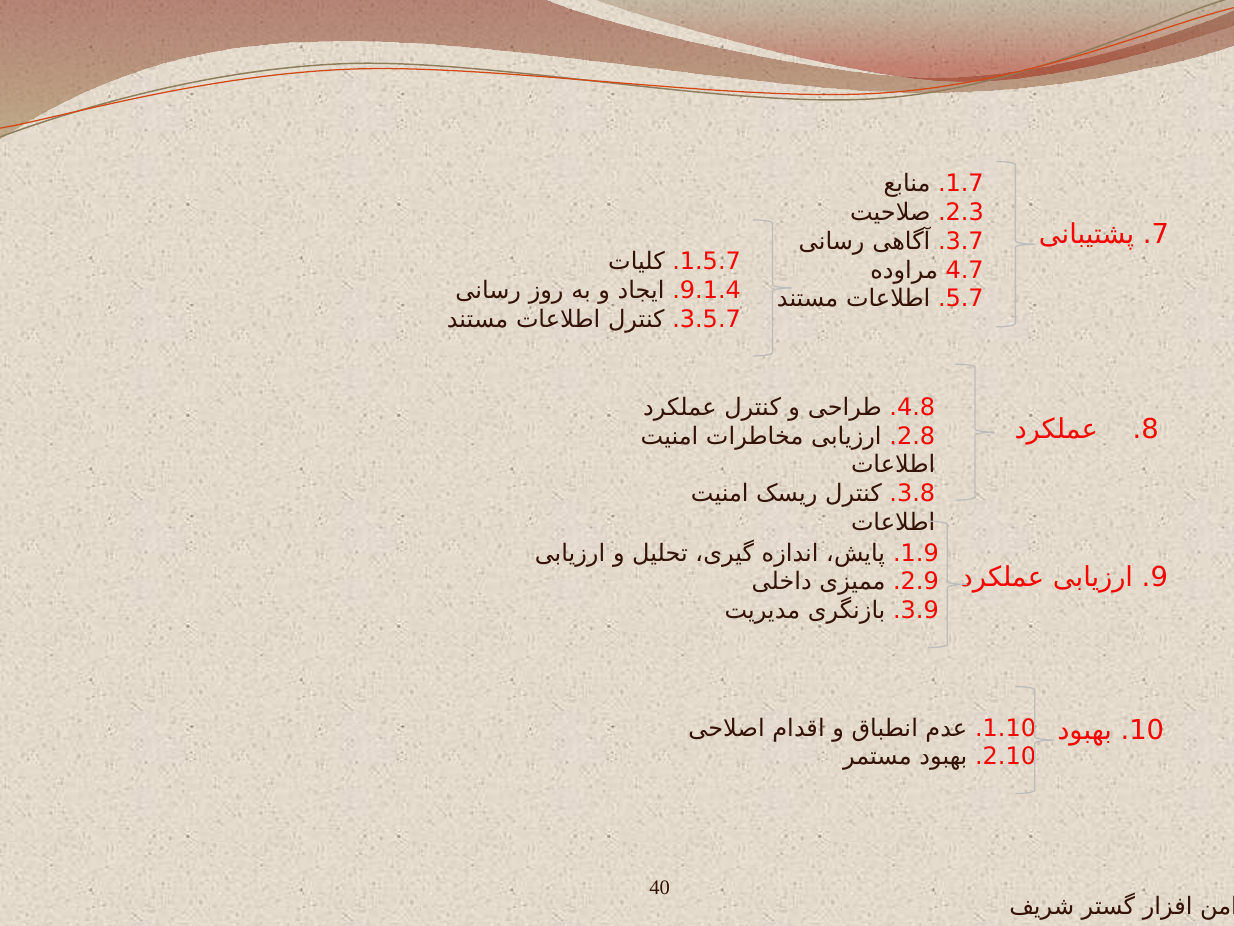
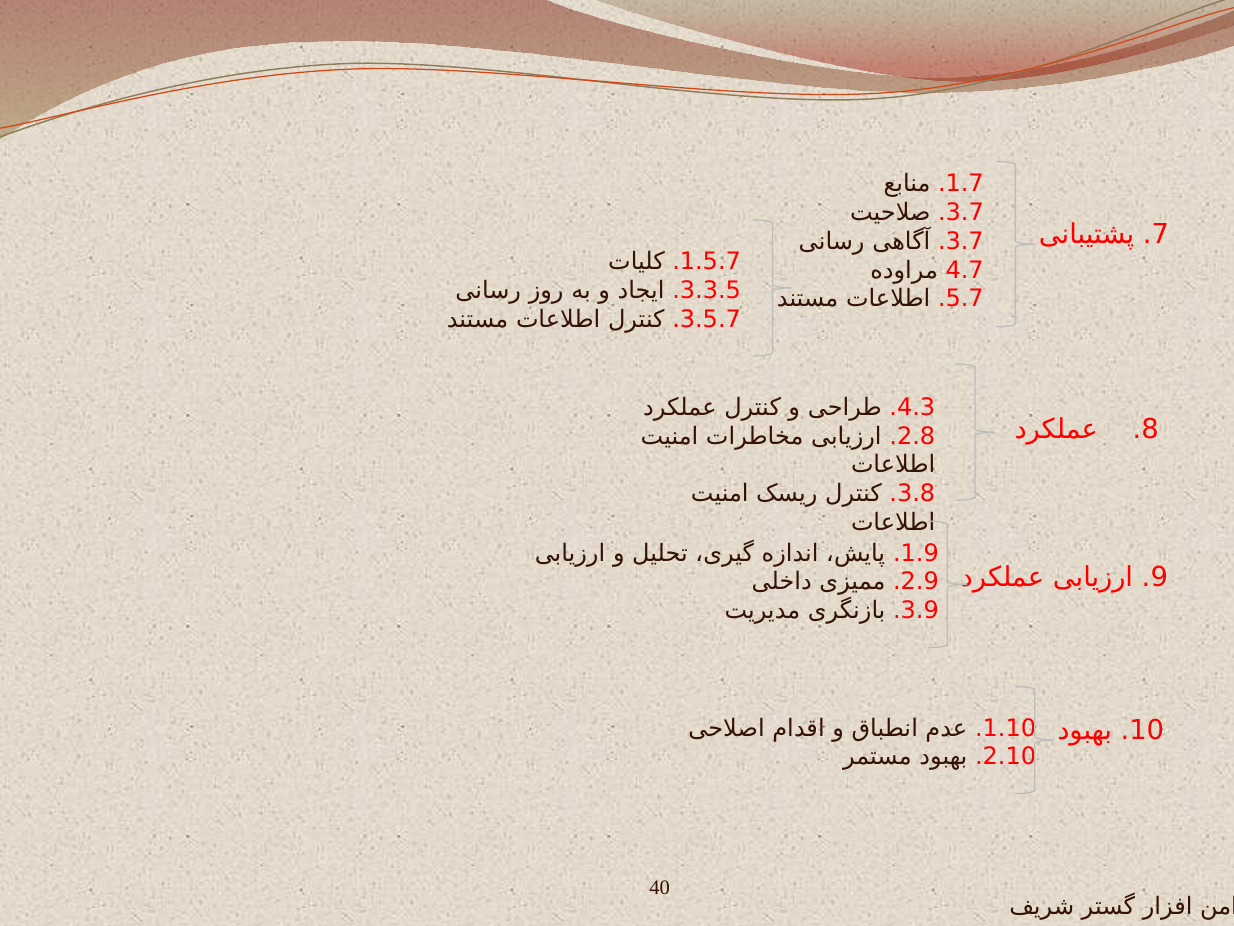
2.3 at (965, 212): 2.3 -> 3.7
9.1.4: 9.1.4 -> 3.3.5
4.8: 4.8 -> 4.3
